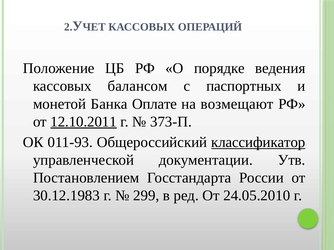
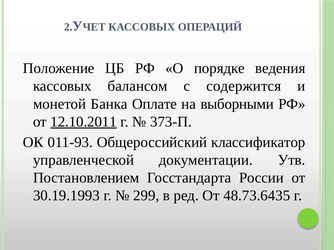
паспортных: паспортных -> содержится
возмещают: возмещают -> выборными
классификатор underline: present -> none
30.12.1983: 30.12.1983 -> 30.19.1993
24.05.2010: 24.05.2010 -> 48.73.6435
